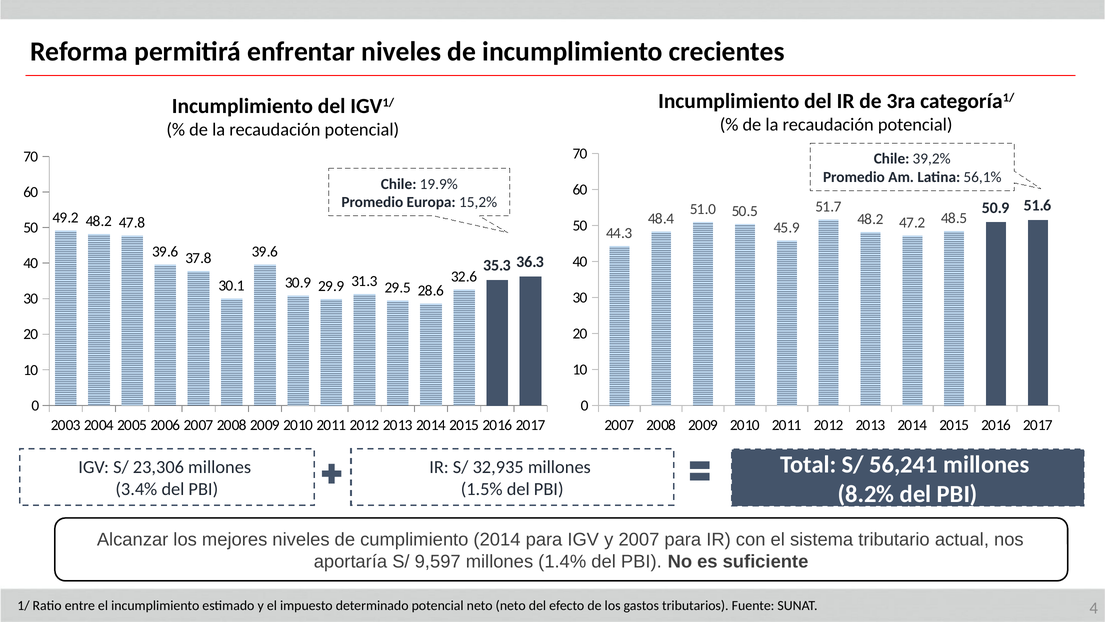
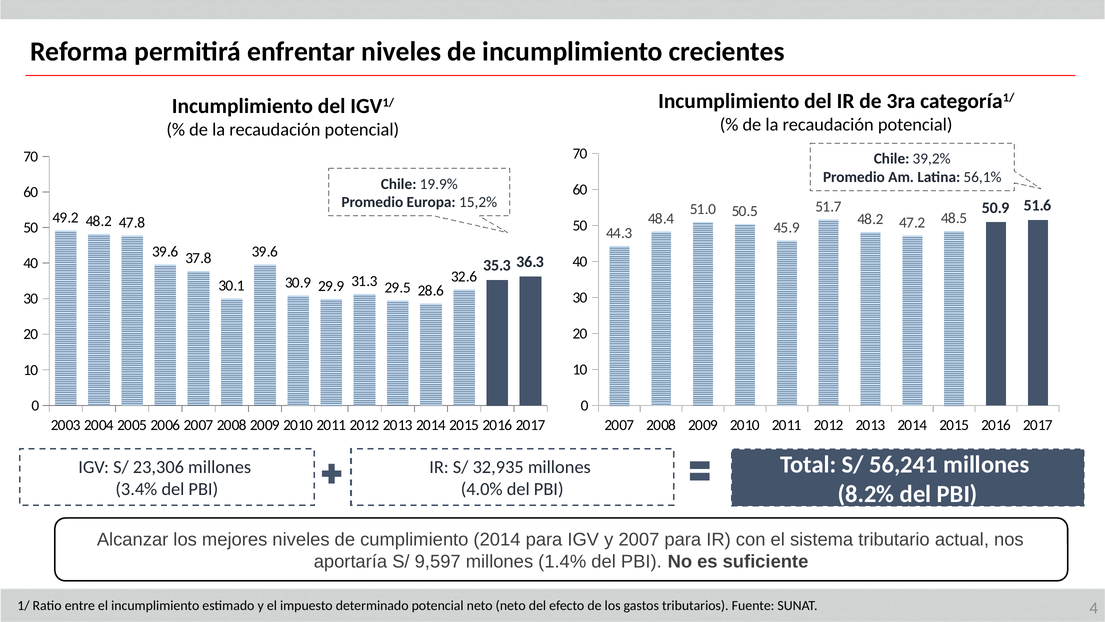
1.5%: 1.5% -> 4.0%
